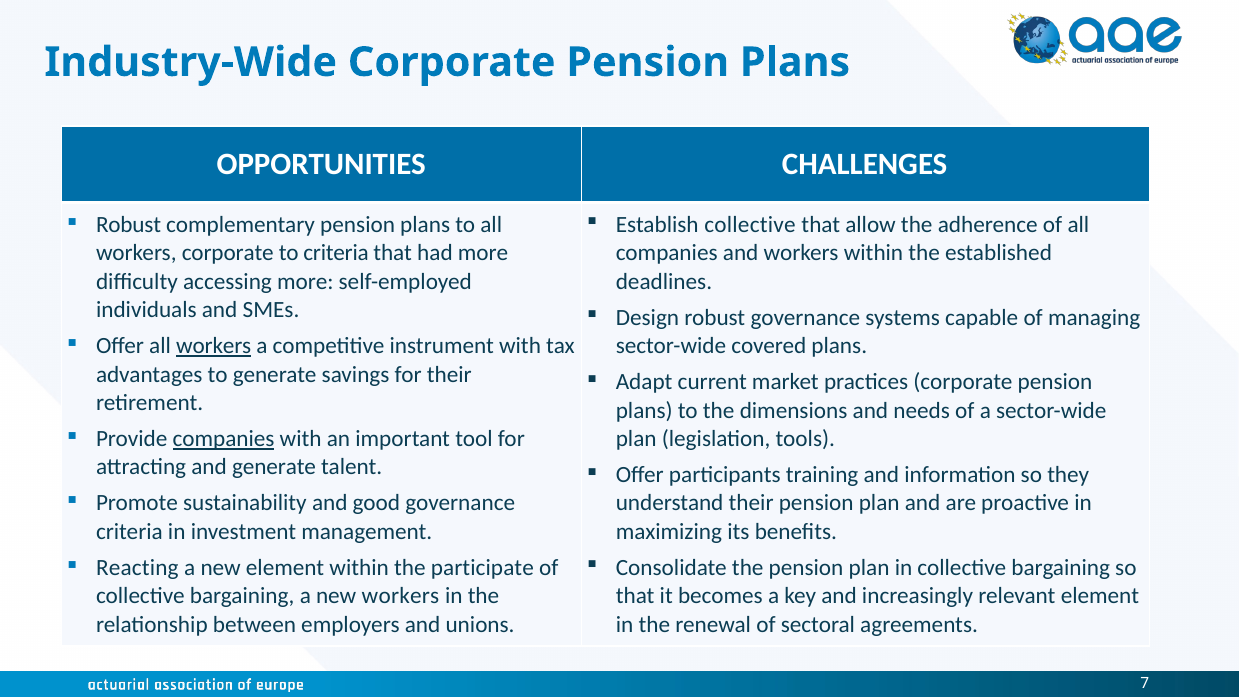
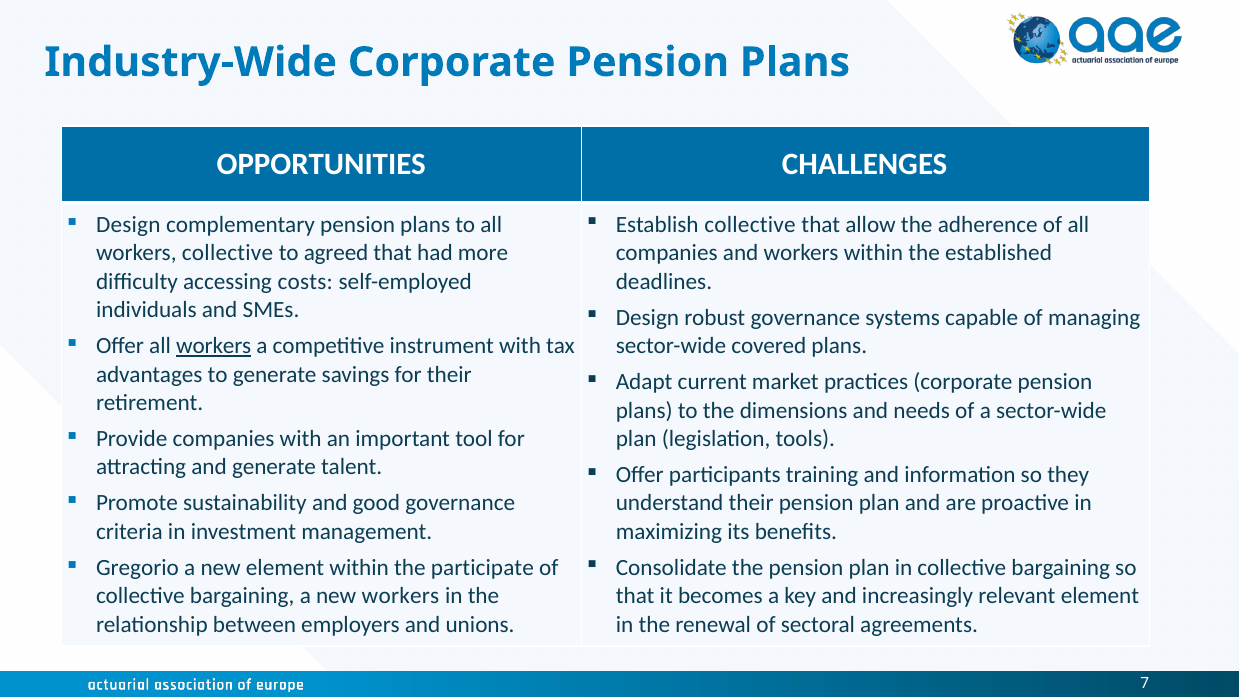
Robust at (129, 225): Robust -> Design
workers corporate: corporate -> collective
to criteria: criteria -> agreed
accessing more: more -> costs
companies at (224, 439) underline: present -> none
Reacting: Reacting -> Gregorio
